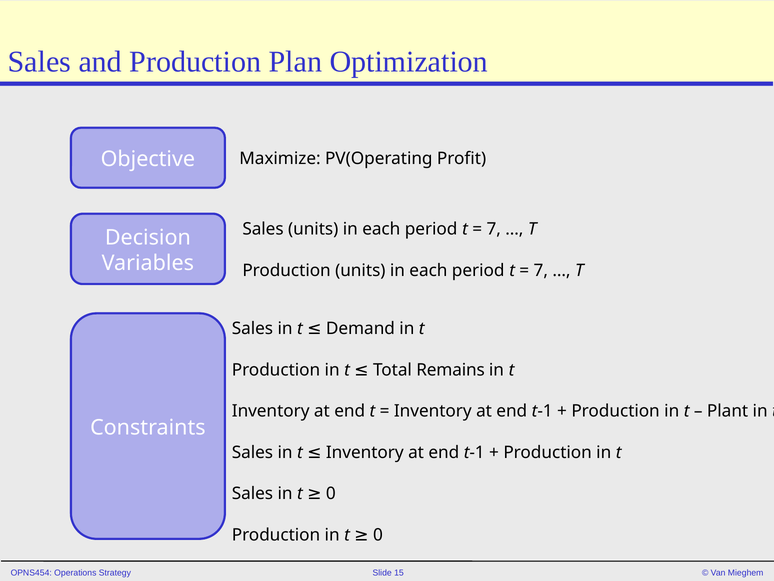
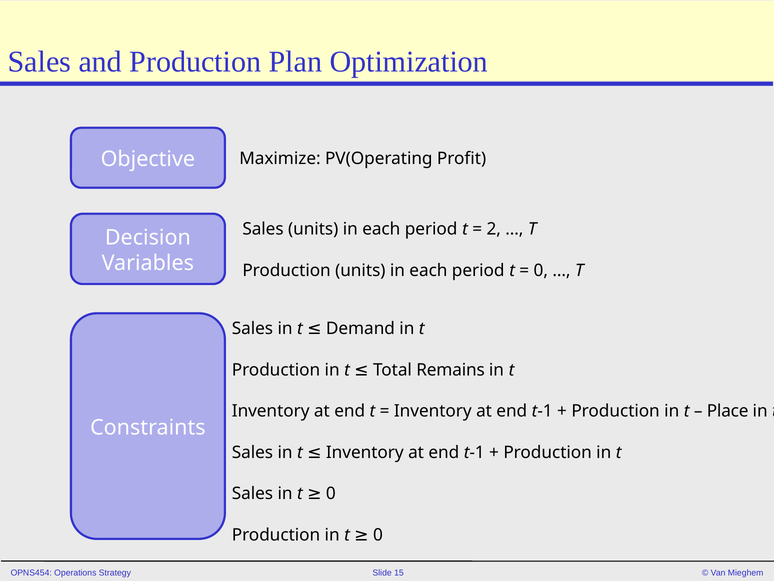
7 at (494, 229): 7 -> 2
7 at (541, 270): 7 -> 0
Plant: Plant -> Place
